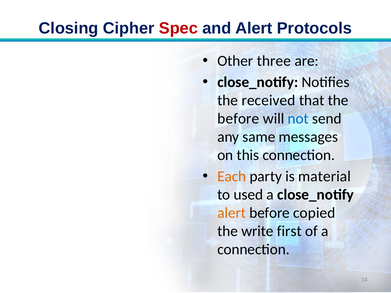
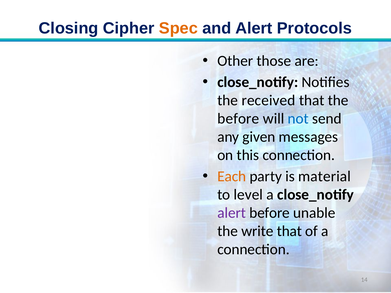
Spec colour: red -> orange
three: three -> those
same: same -> given
used: used -> level
alert at (232, 213) colour: orange -> purple
copied: copied -> unable
write first: first -> that
